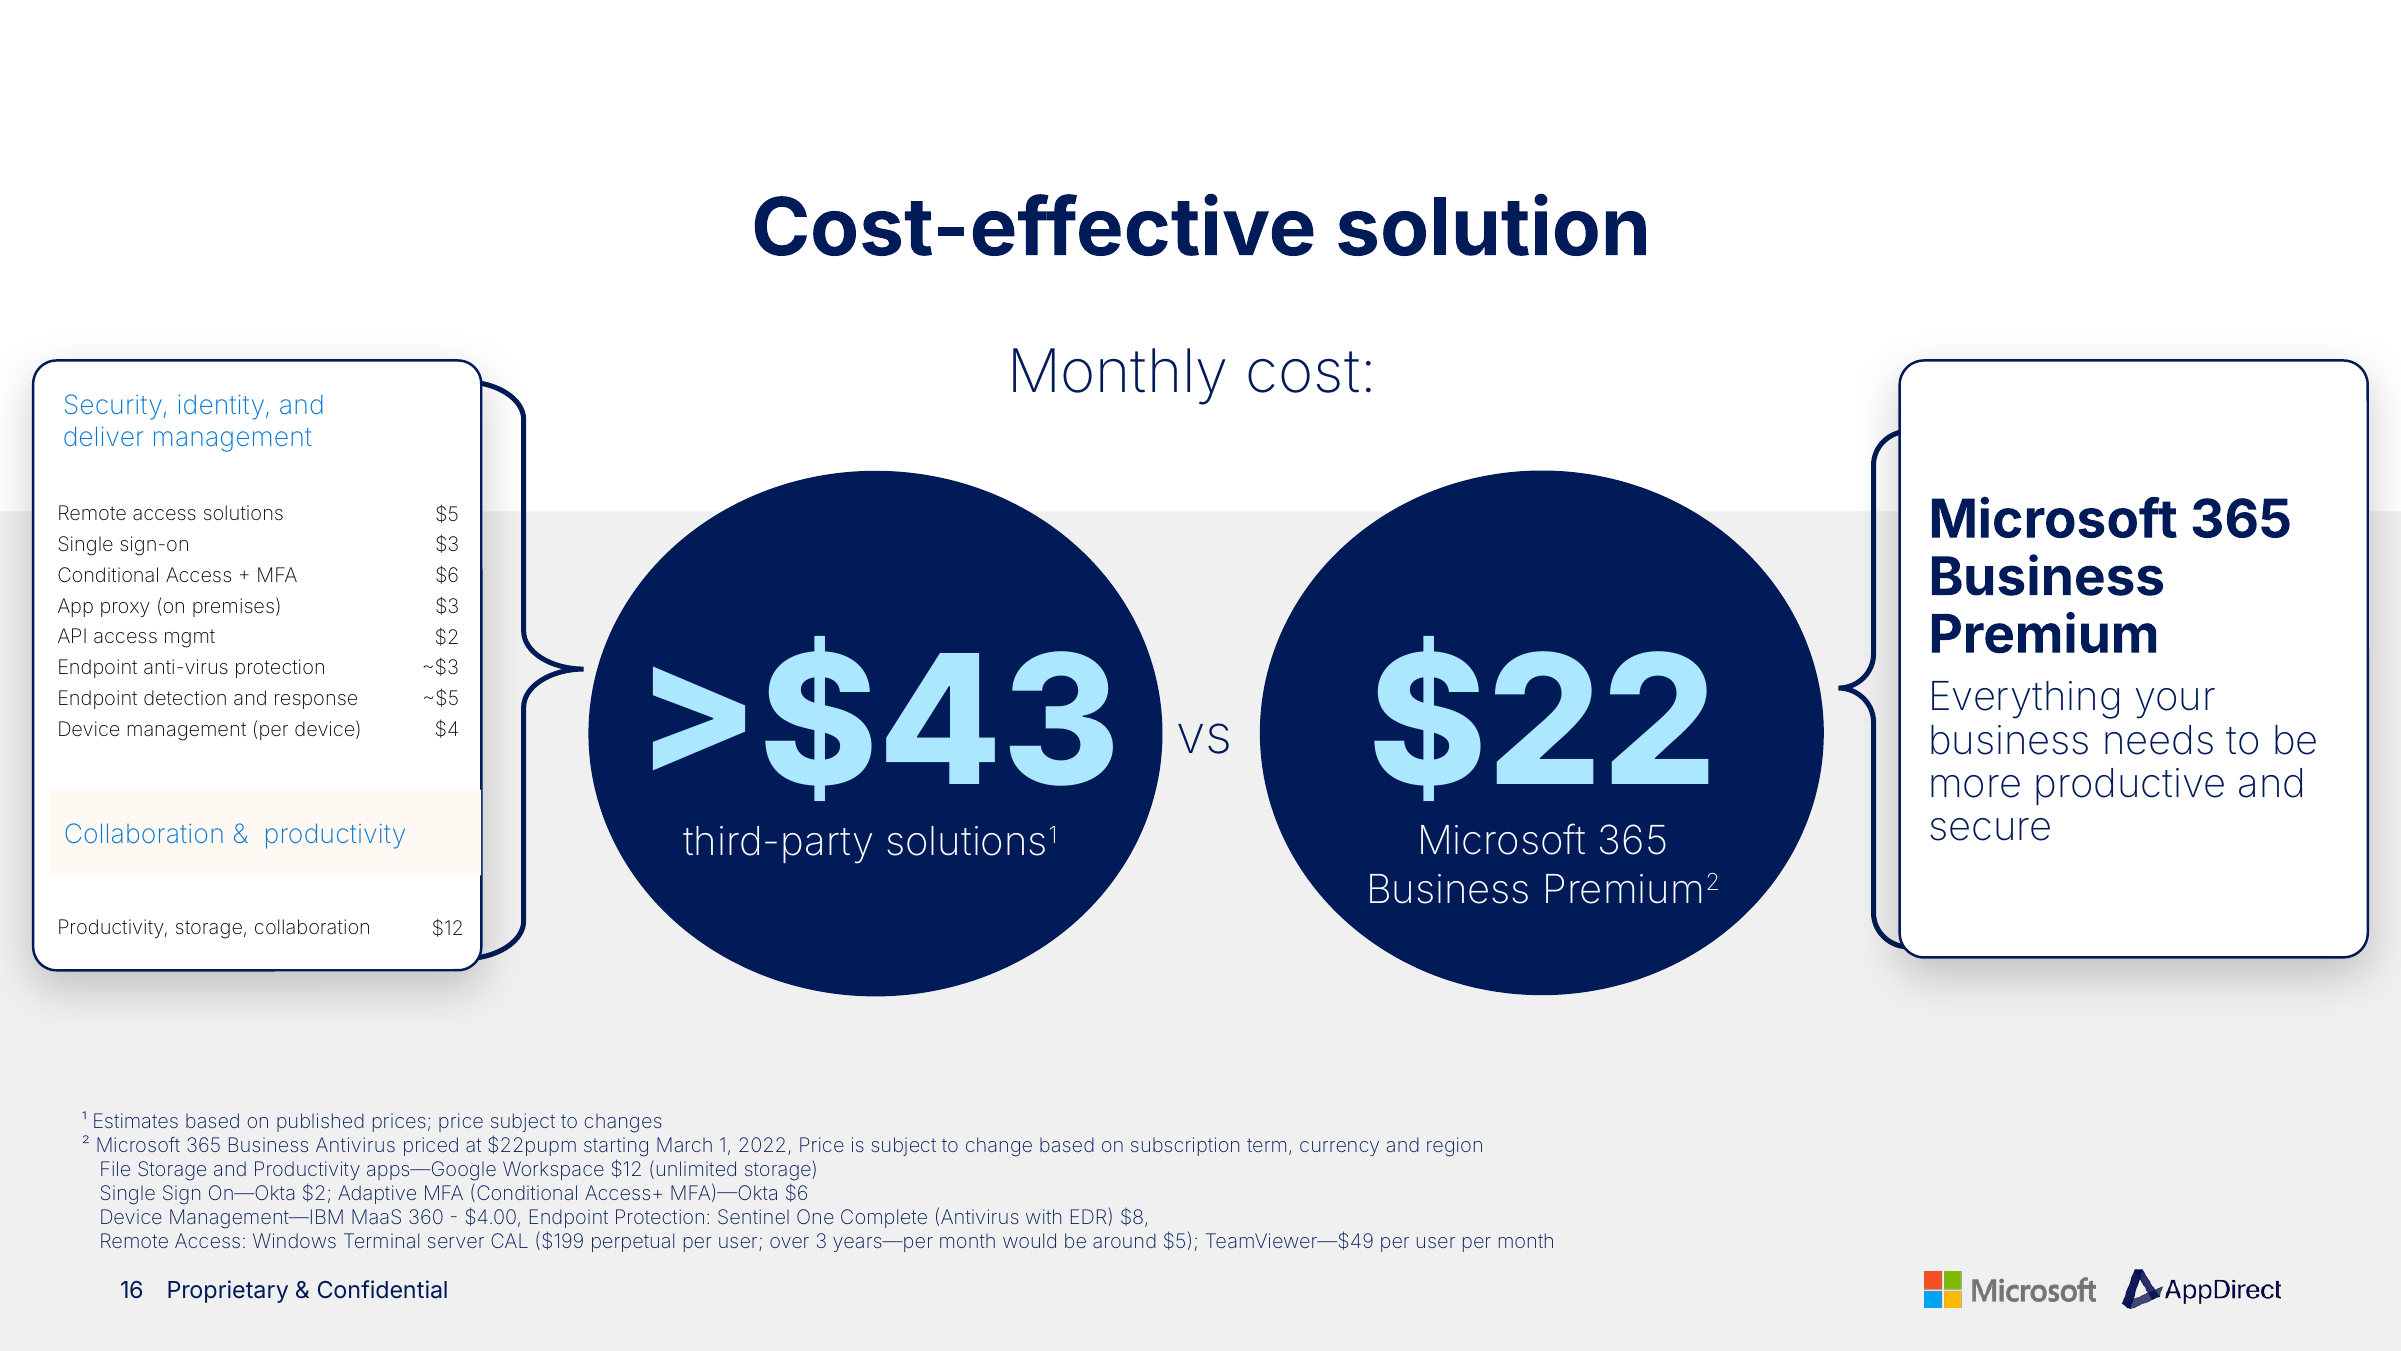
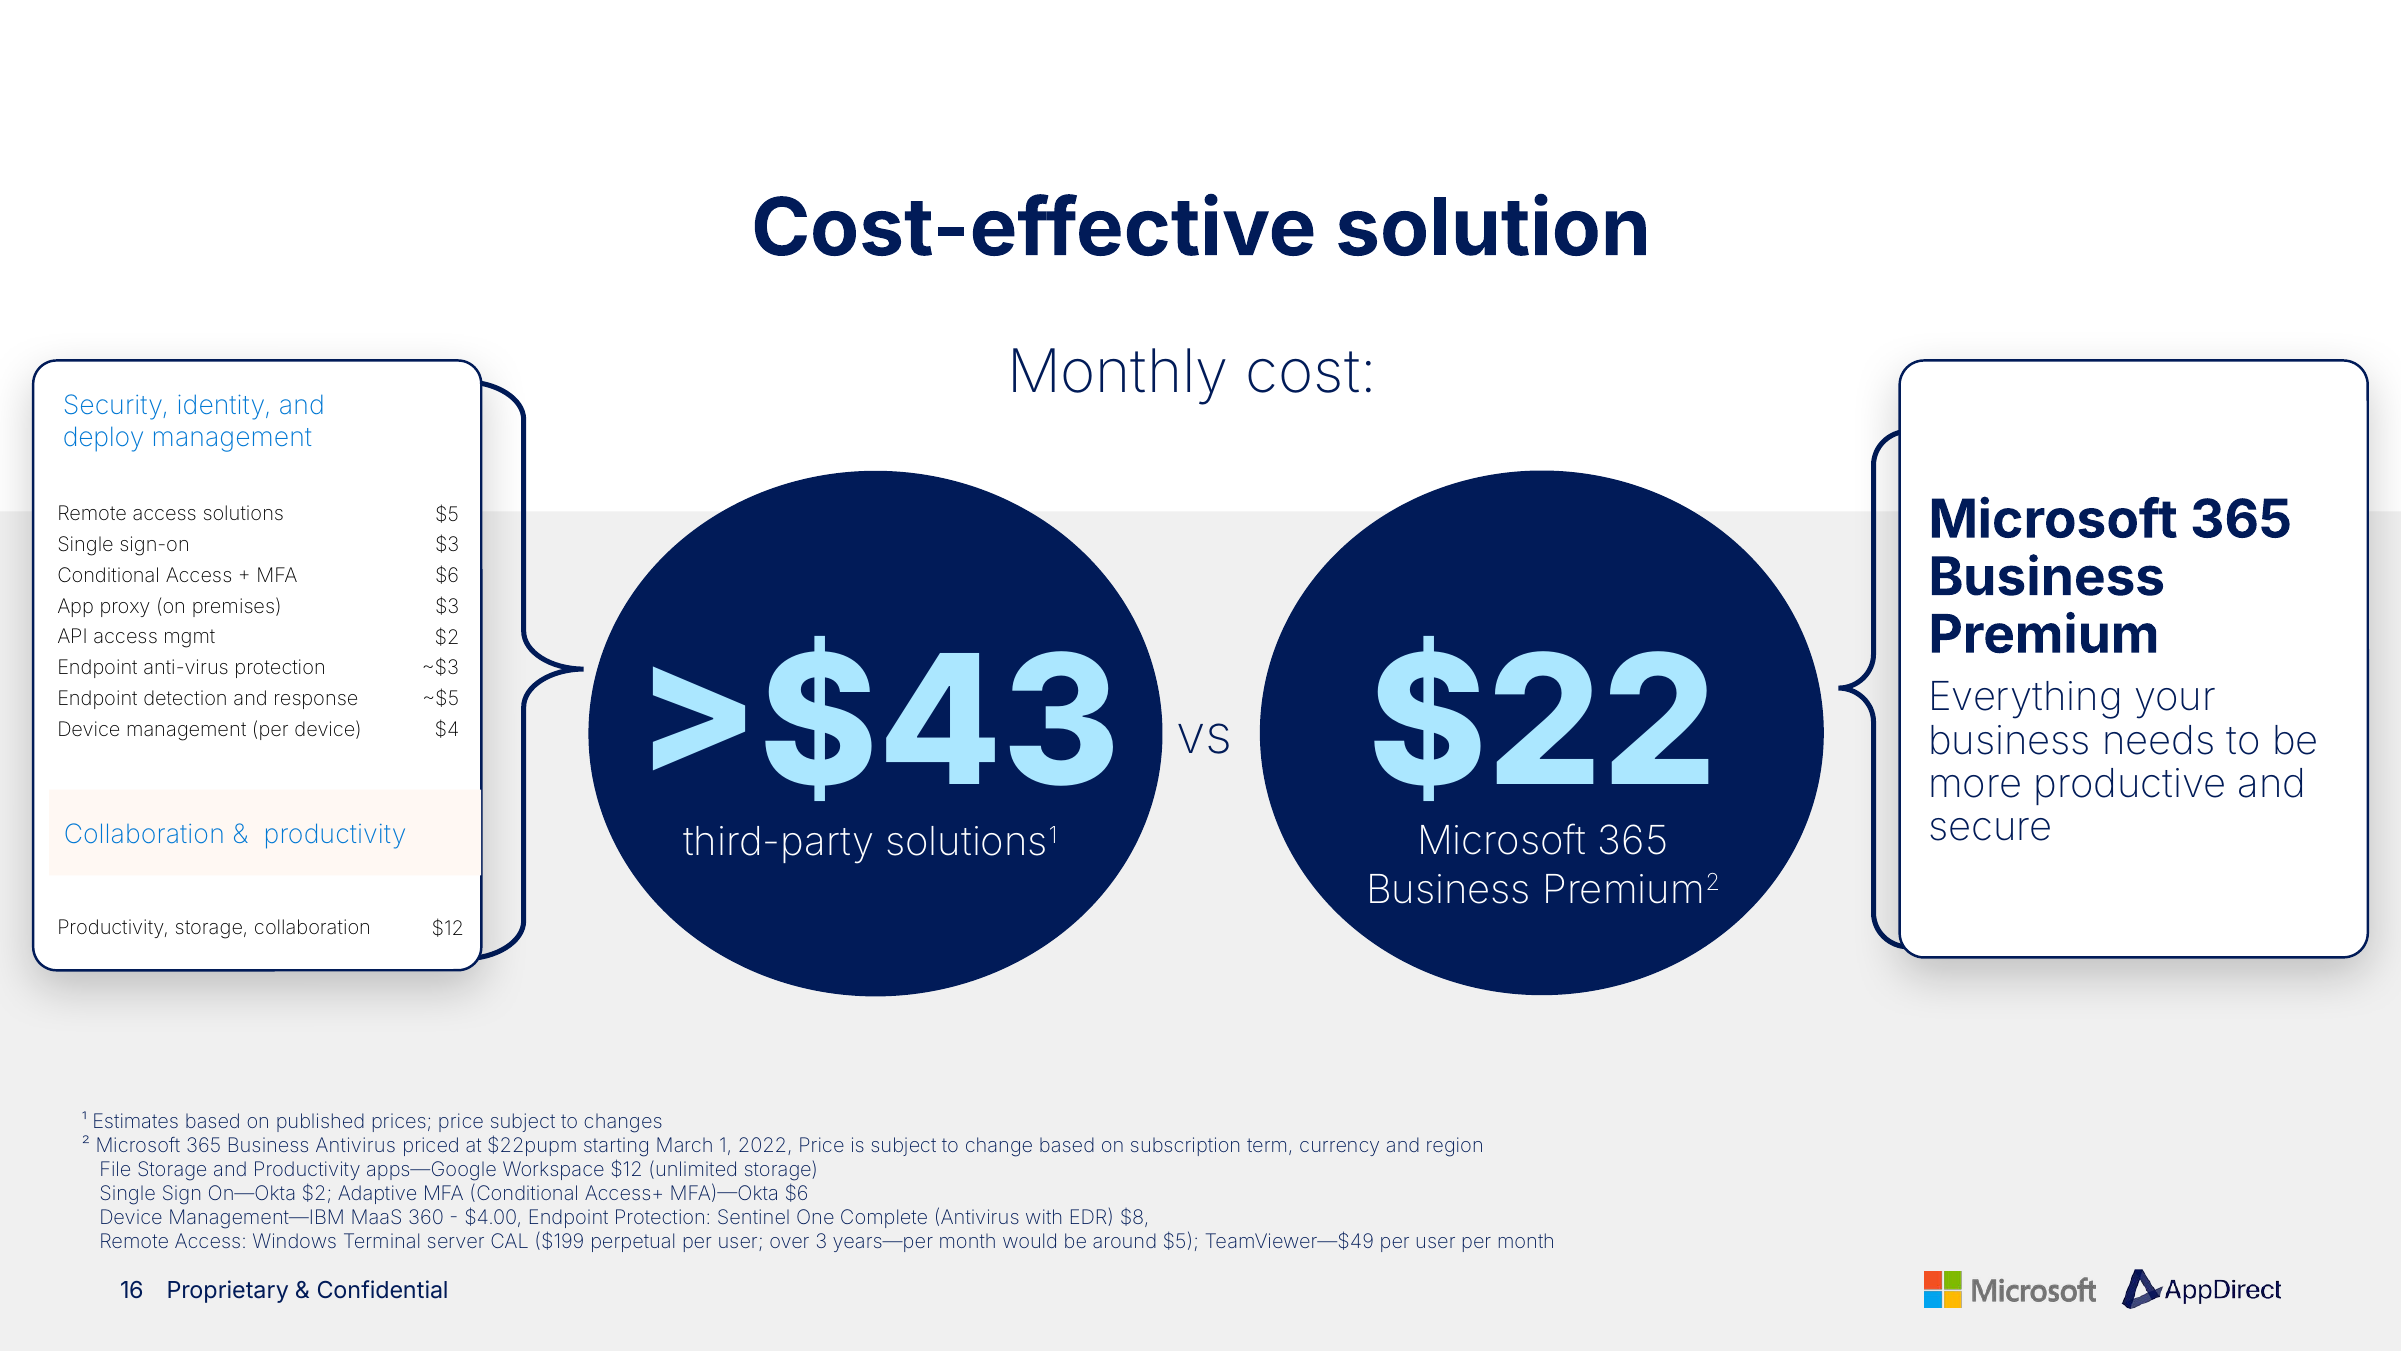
deliver: deliver -> deploy
